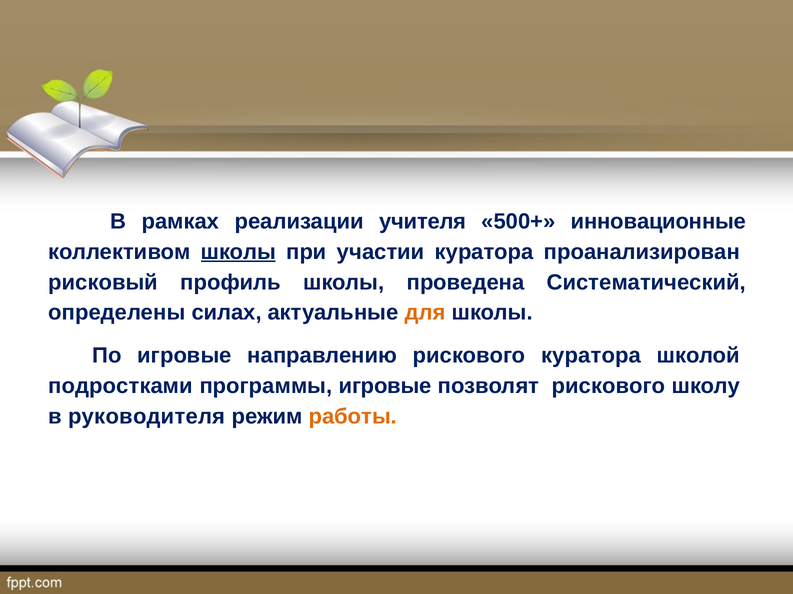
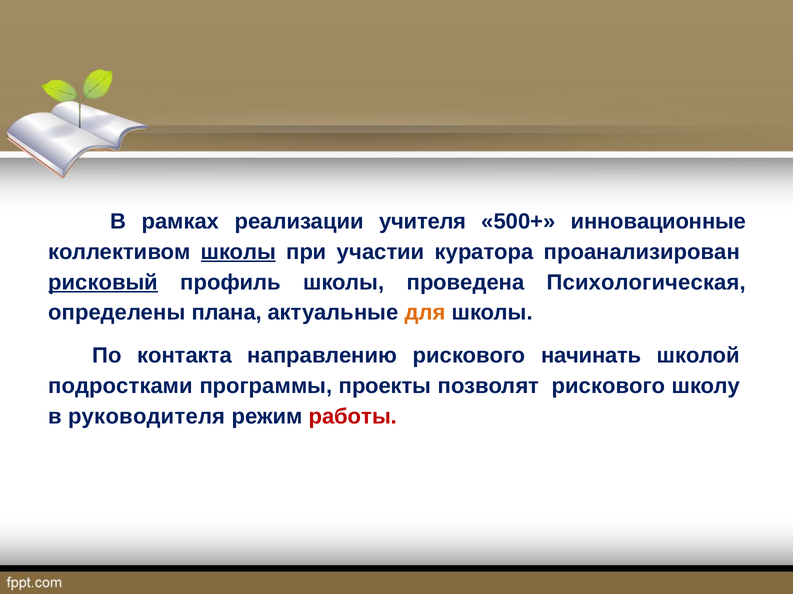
рисковый underline: none -> present
Систематический: Систематический -> Психологическая
силах: силах -> плана
По игровые: игровые -> контакта
рискового куратора: куратора -> начинать
программы игровые: игровые -> проекты
работы colour: orange -> red
